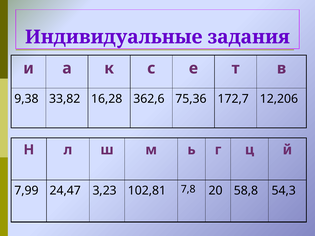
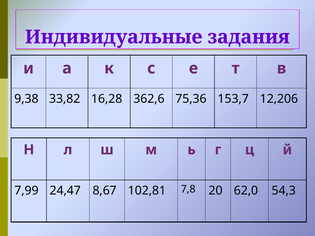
172,7: 172,7 -> 153,7
3,23: 3,23 -> 8,67
58,8: 58,8 -> 62,0
